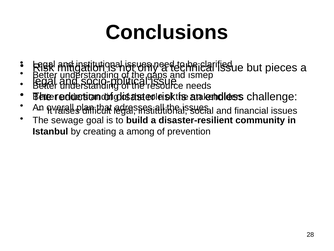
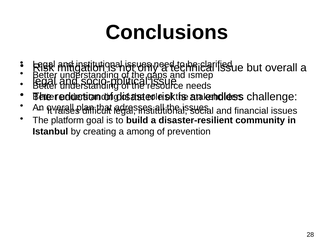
but pieces: pieces -> overall
sewage: sewage -> platform
